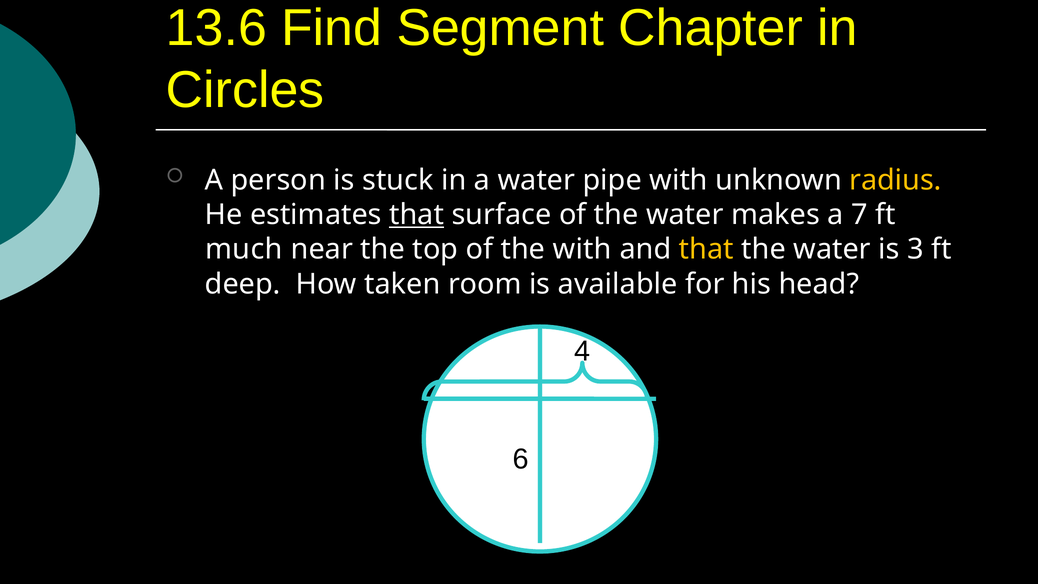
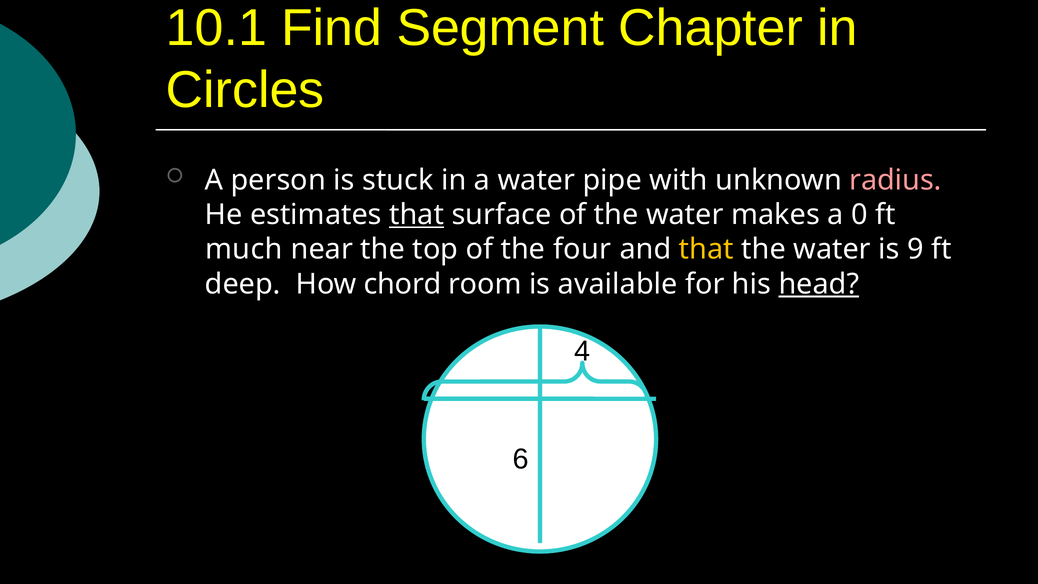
13.6: 13.6 -> 10.1
radius colour: yellow -> pink
7: 7 -> 0
the with: with -> four
3: 3 -> 9
taken: taken -> chord
head underline: none -> present
